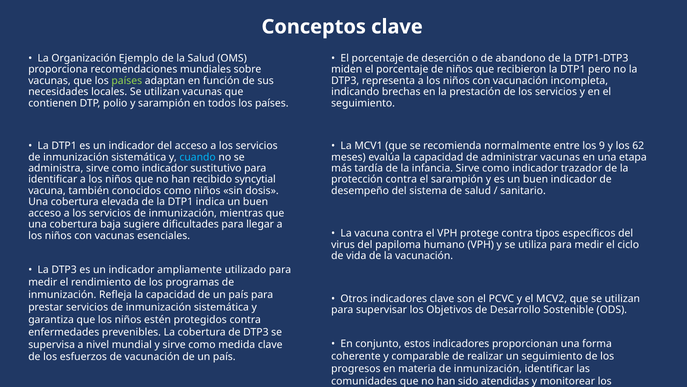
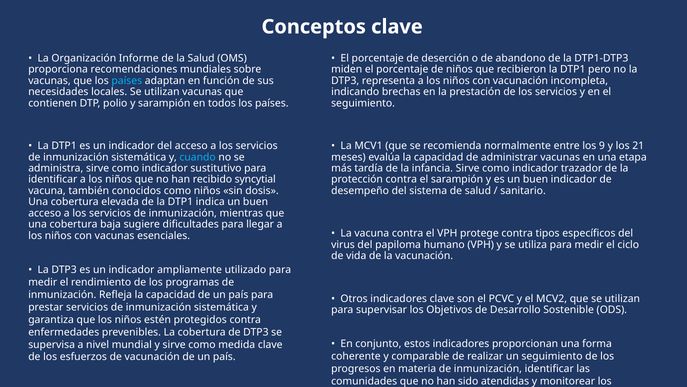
Ejemplo: Ejemplo -> Informe
países at (127, 80) colour: light green -> light blue
62: 62 -> 21
